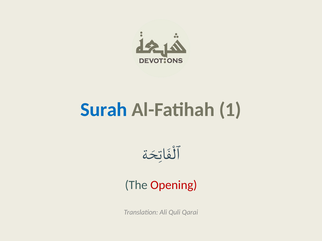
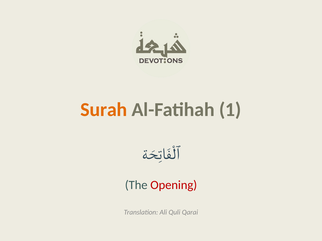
Surah colour: blue -> orange
